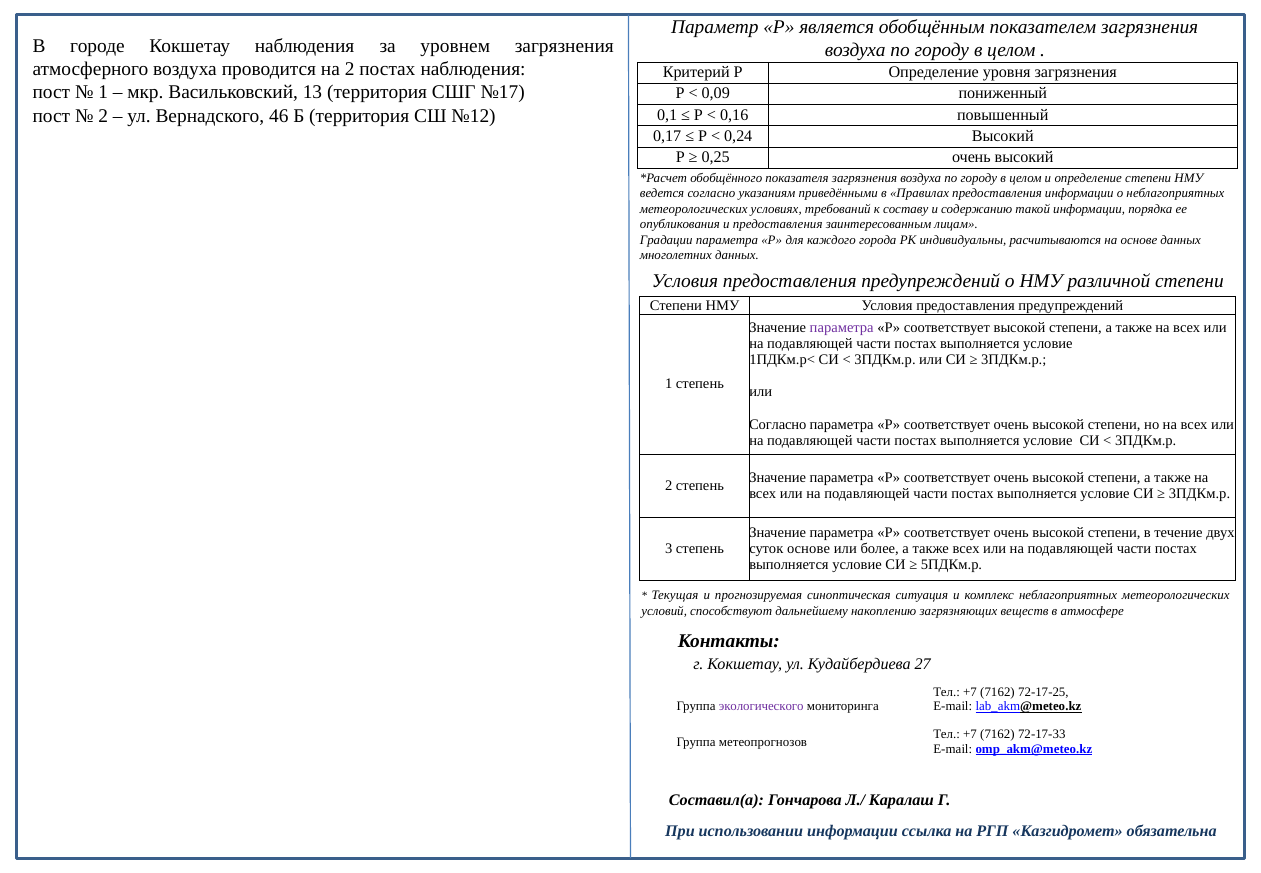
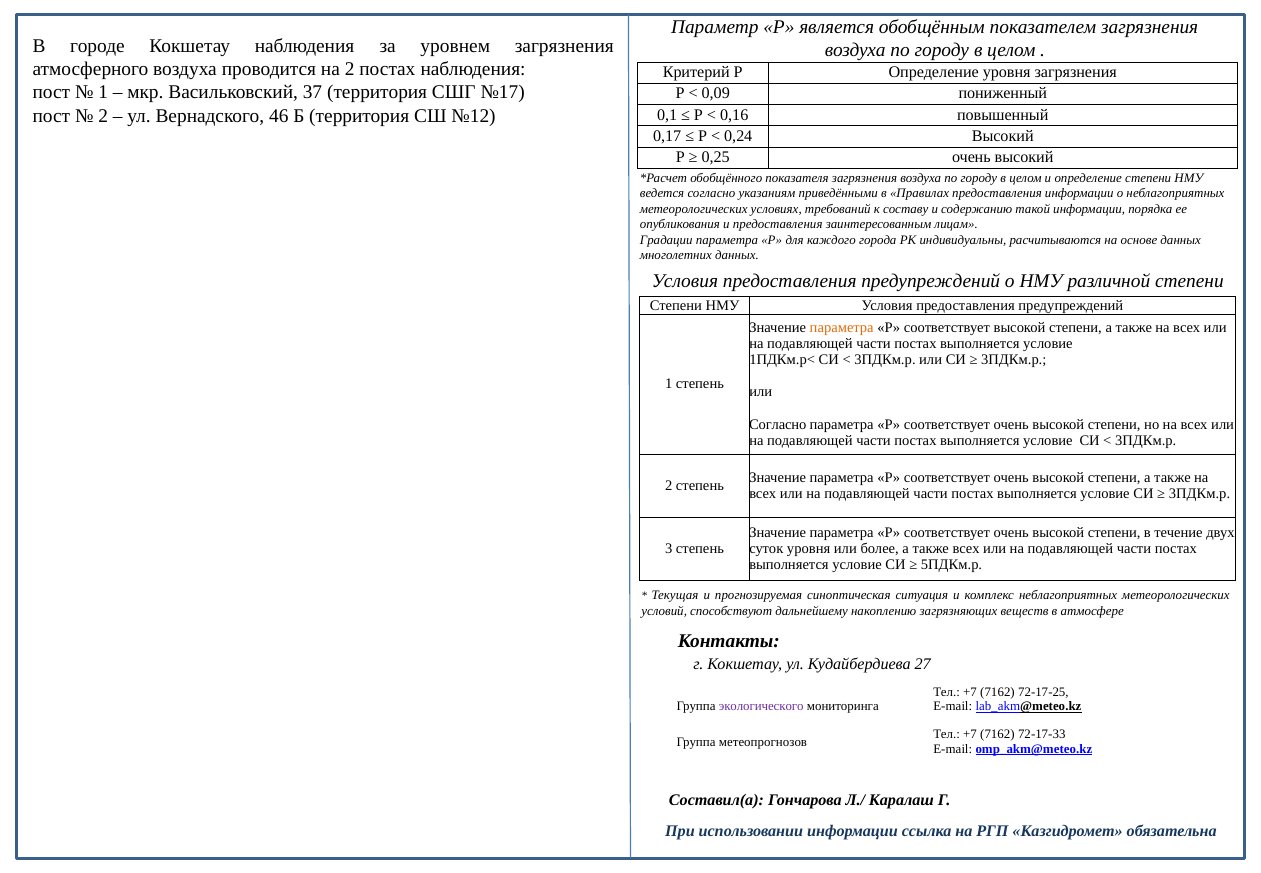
13: 13 -> 37
параметра at (842, 328) colour: purple -> orange
суток основе: основе -> уровня
